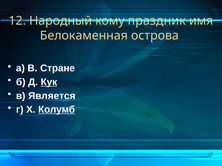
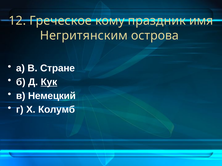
Народный: Народный -> Греческое
Белокаменная: Белокаменная -> Негритянским
Является: Является -> Немецкий
Колумб underline: present -> none
